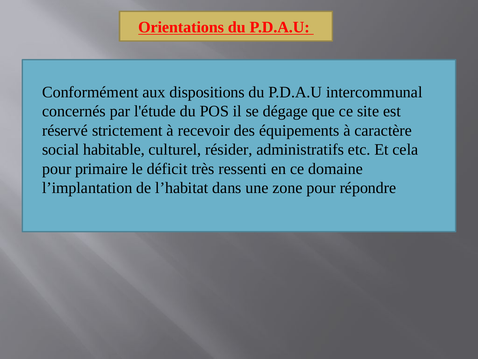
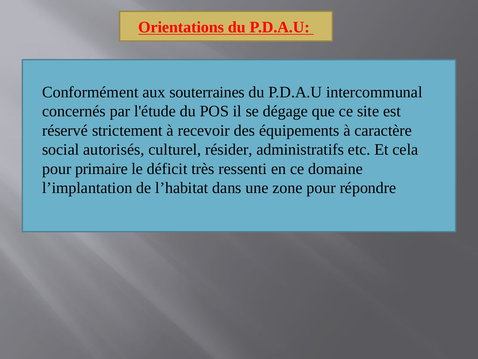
dispositions: dispositions -> souterraines
habitable: habitable -> autorisés
